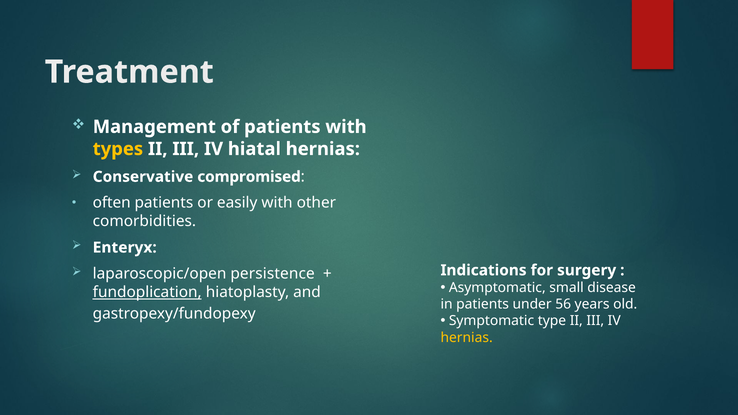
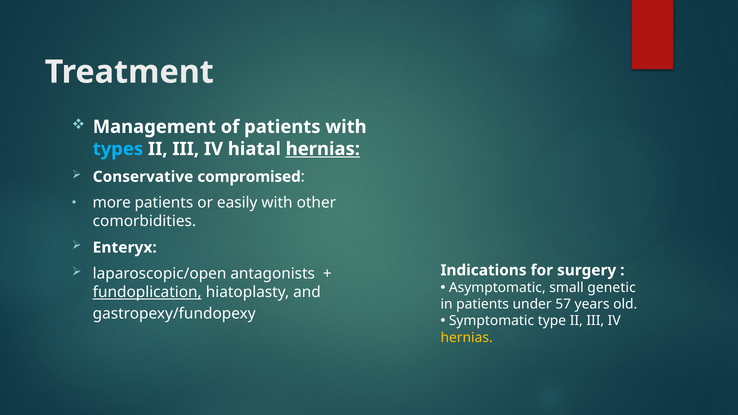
types colour: yellow -> light blue
hernias at (323, 149) underline: none -> present
often: often -> more
persistence: persistence -> antagonists
disease: disease -> genetic
56: 56 -> 57
